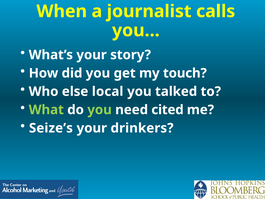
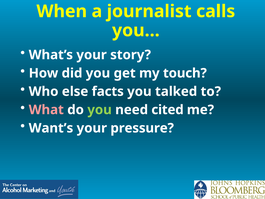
local: local -> facts
What colour: light green -> pink
Seize’s: Seize’s -> Want’s
drinkers: drinkers -> pressure
